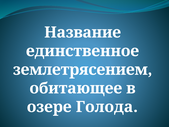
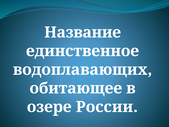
землетрясением: землетрясением -> водоплавающих
Голода: Голода -> России
